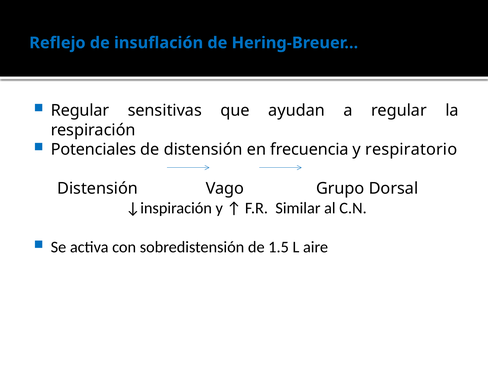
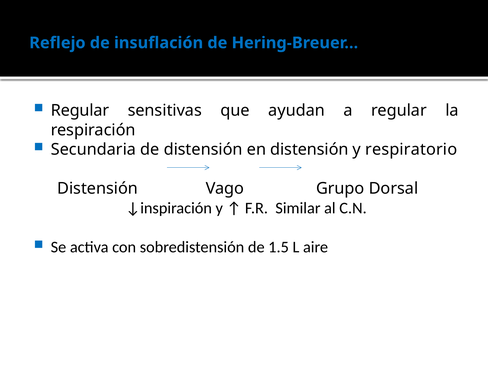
Potenciales: Potenciales -> Secundaria
en frecuencia: frecuencia -> distensión
